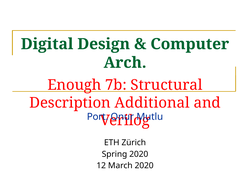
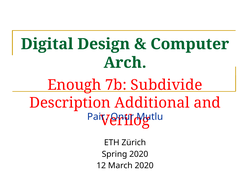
Structural: Structural -> Subdivide
Port: Port -> Pair
